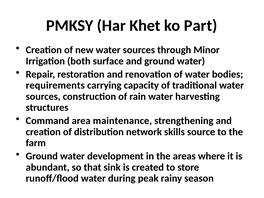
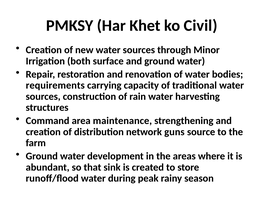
Part: Part -> Civil
skills: skills -> guns
